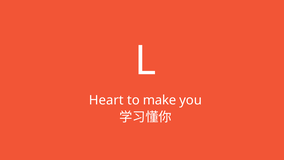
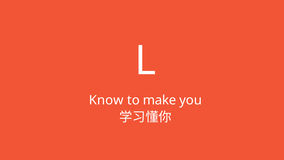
Heart: Heart -> Know
